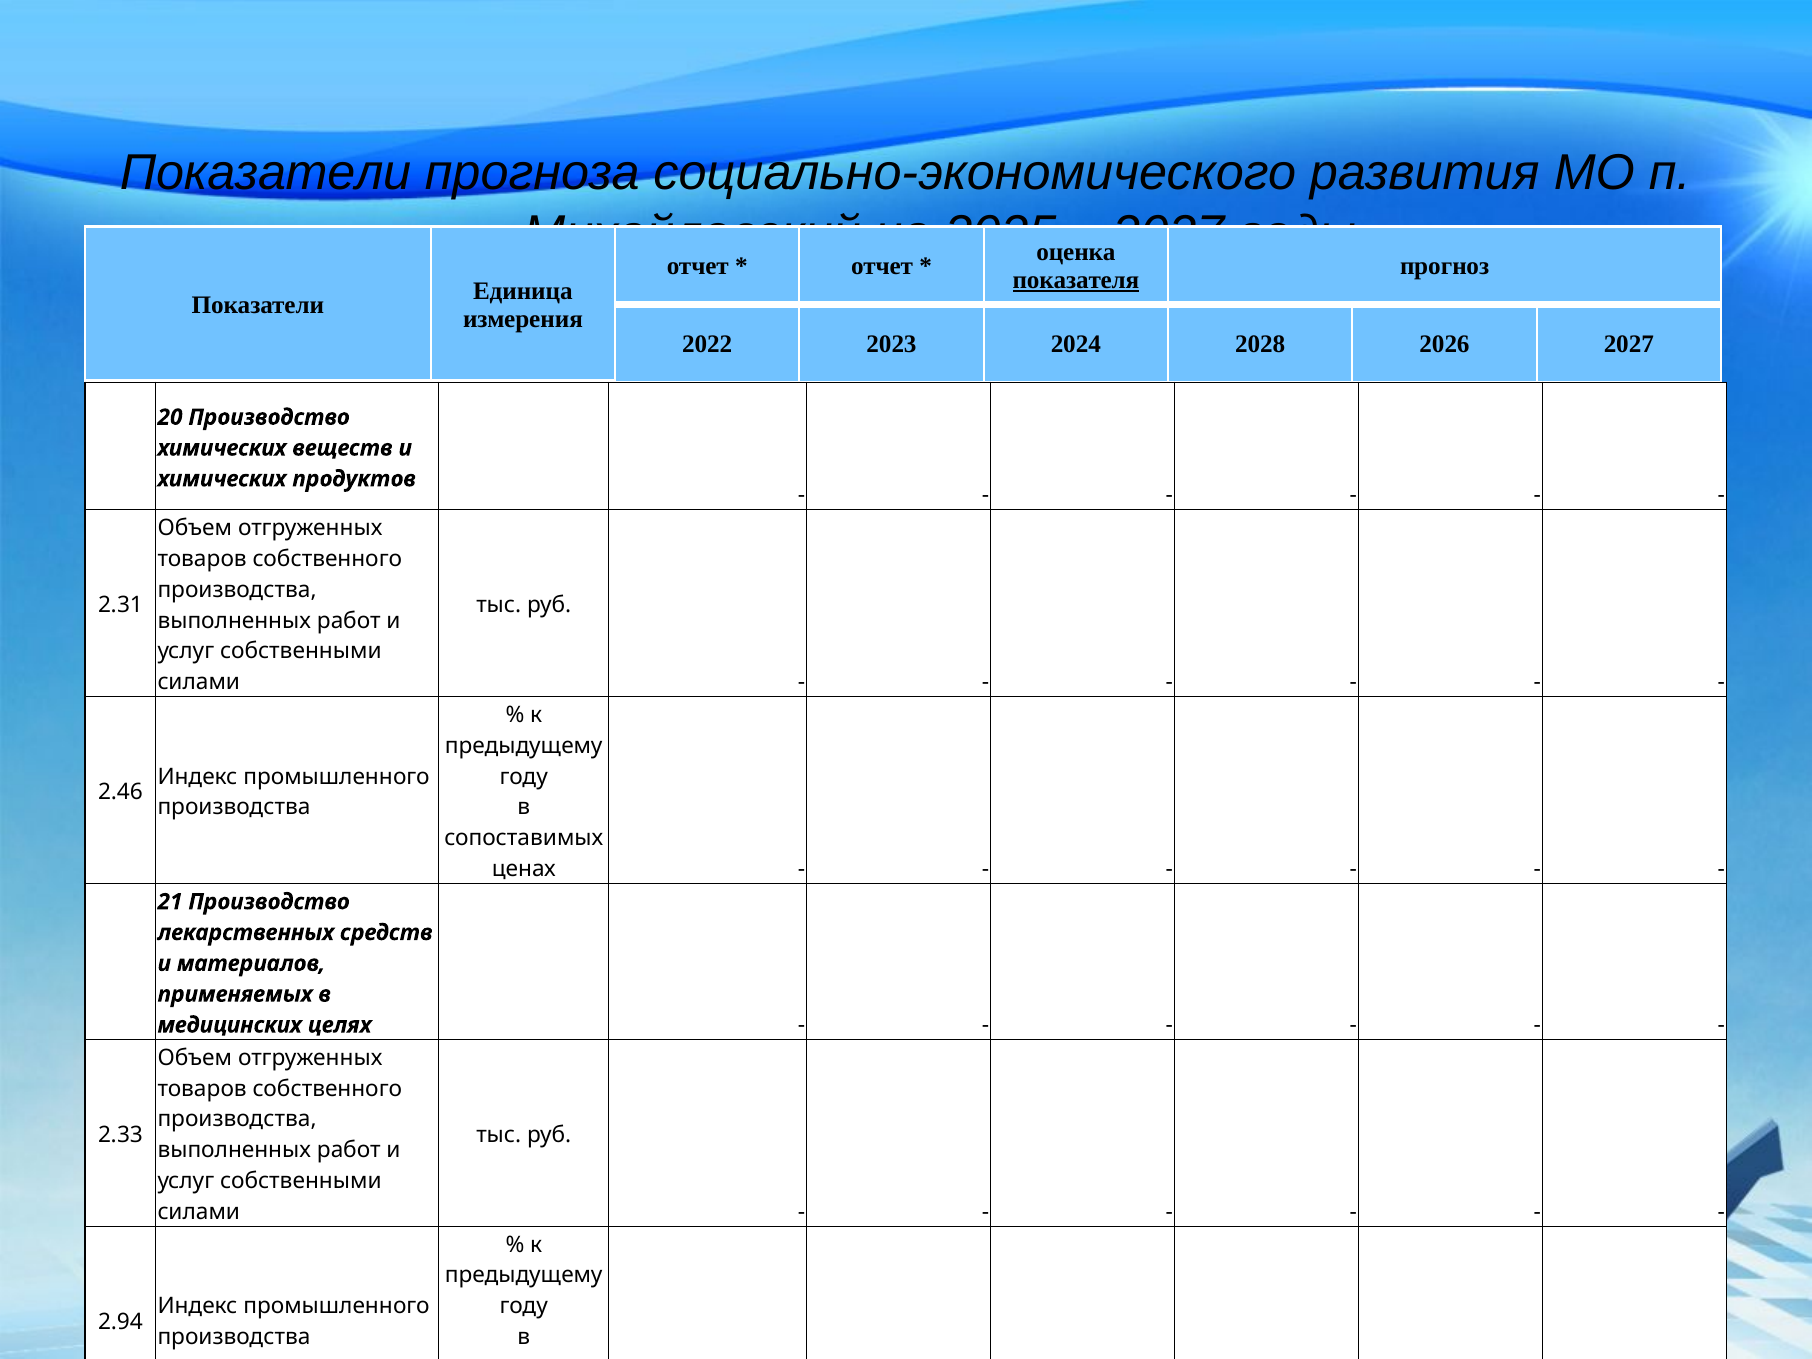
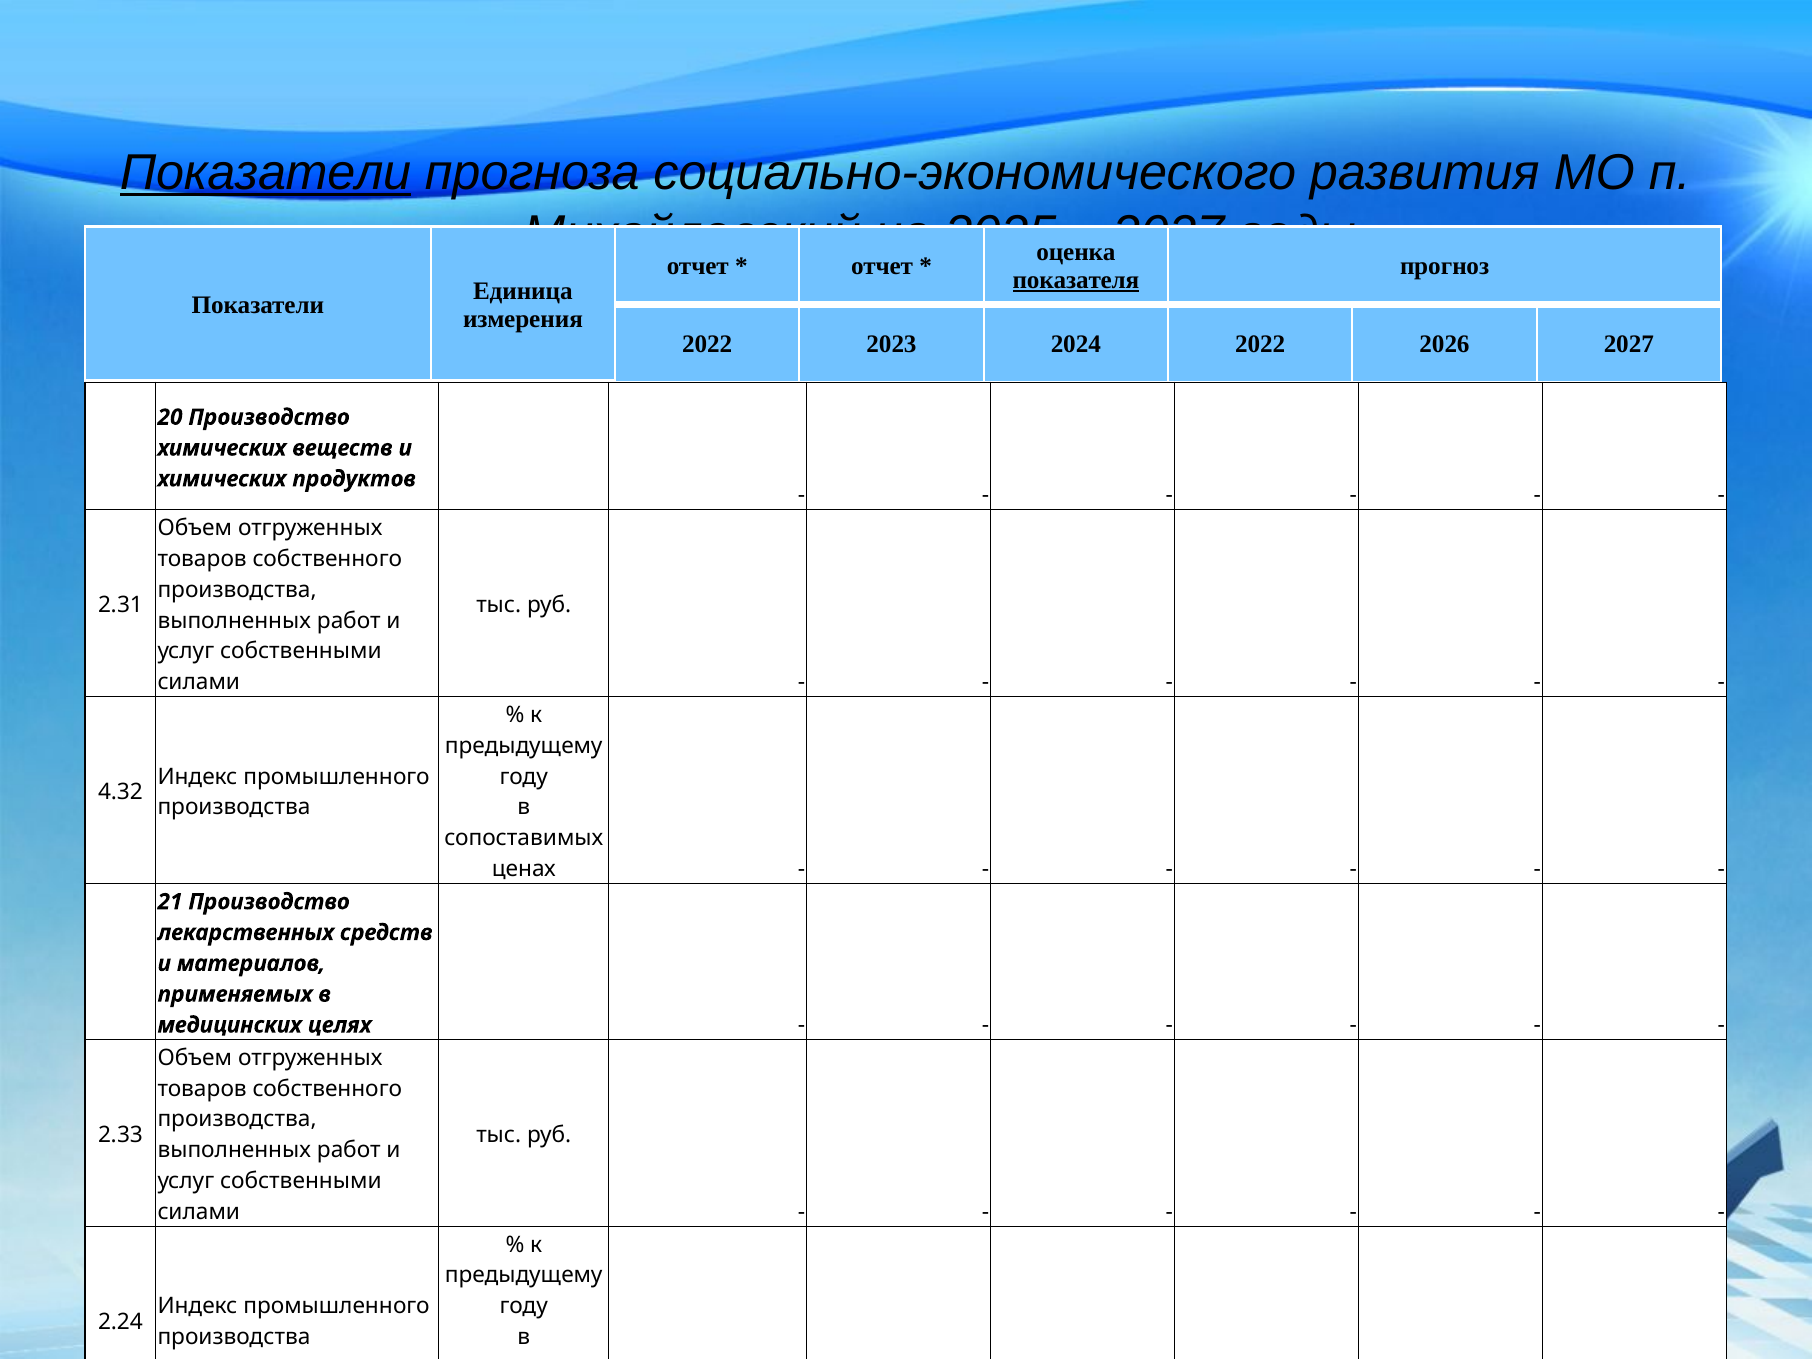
Показатели at (266, 173) underline: none -> present
2024 2028: 2028 -> 2022
2.46: 2.46 -> 4.32
2.94: 2.94 -> 2.24
